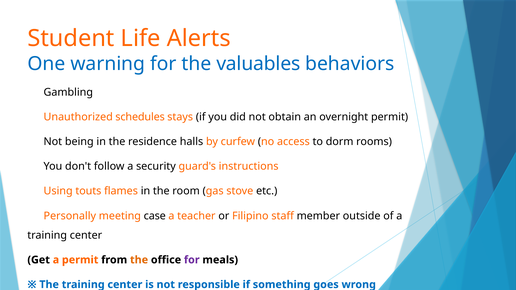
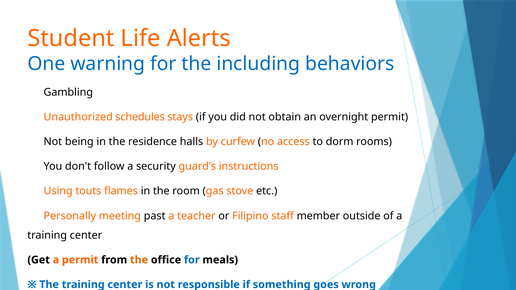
valuables: valuables -> including
case: case -> past
for at (192, 260) colour: purple -> blue
